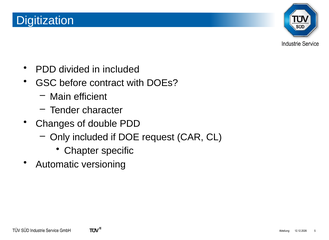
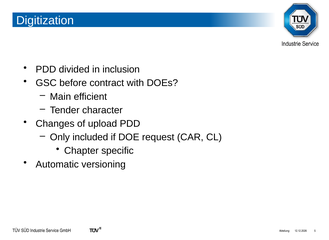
in included: included -> inclusion
double: double -> upload
